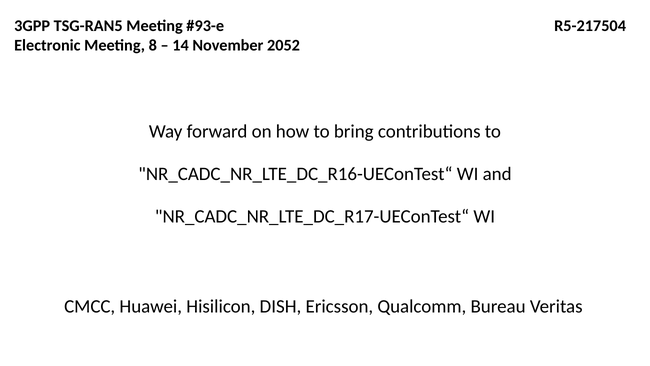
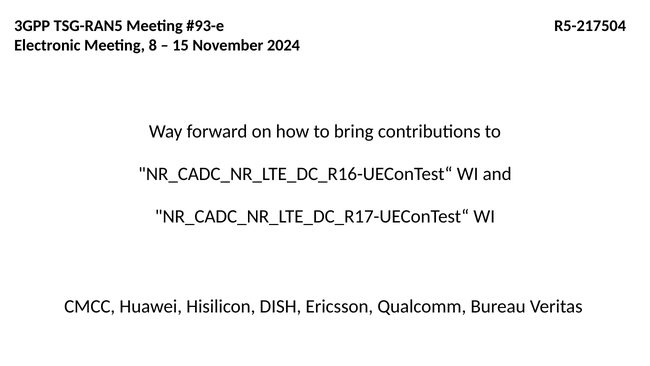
14: 14 -> 15
2052: 2052 -> 2024
